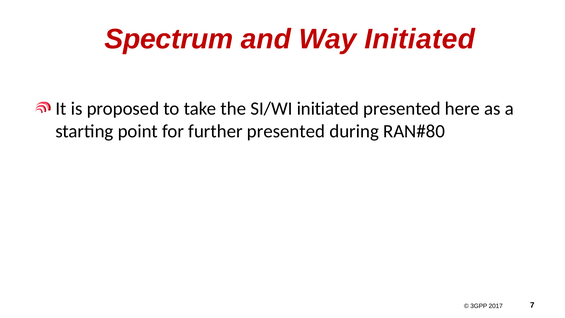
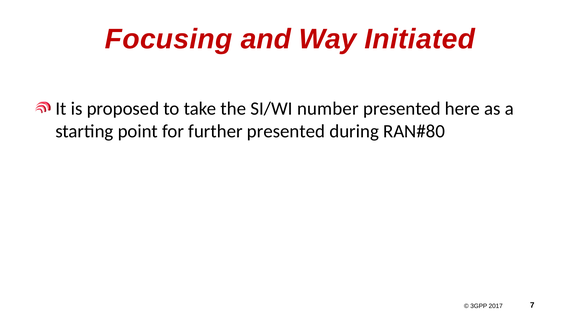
Spectrum: Spectrum -> Focusing
SI/WI initiated: initiated -> number
